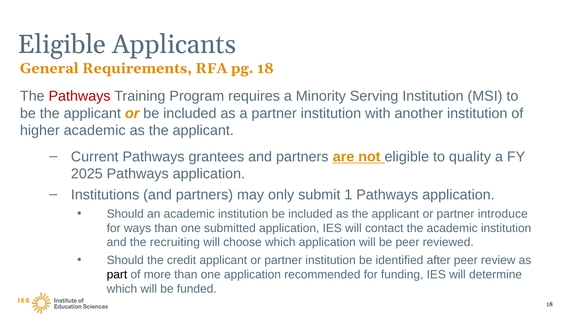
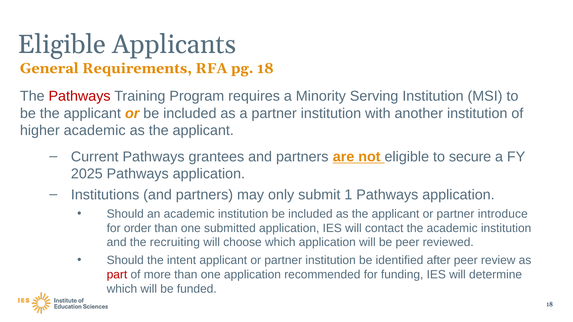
quality: quality -> secure
ways: ways -> order
credit: credit -> intent
part colour: black -> red
